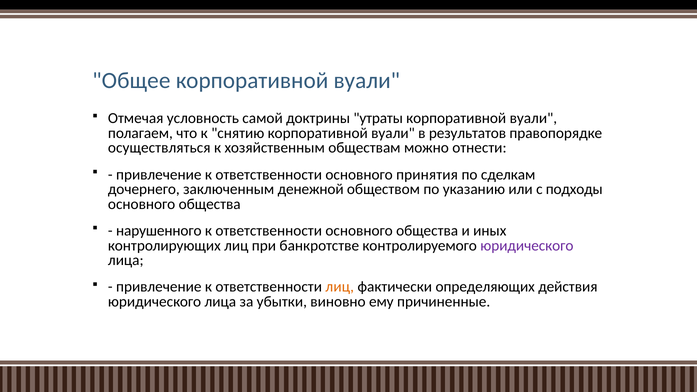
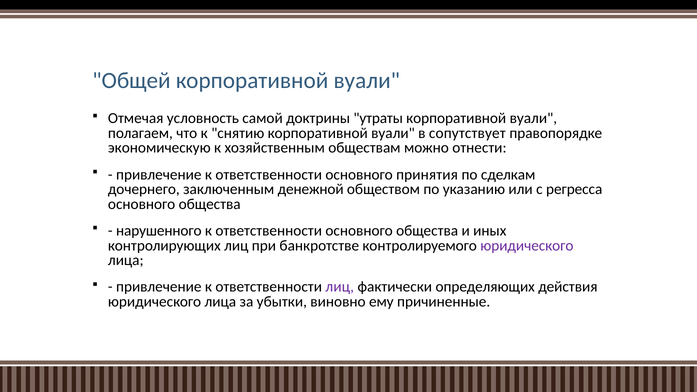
Общее: Общее -> Общей
результатов: результатов -> сопутствует
осуществляться: осуществляться -> экономическую
подходы: подходы -> регресса
лиц at (340, 287) colour: orange -> purple
